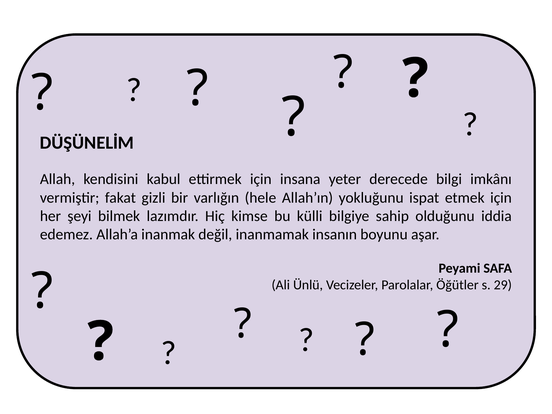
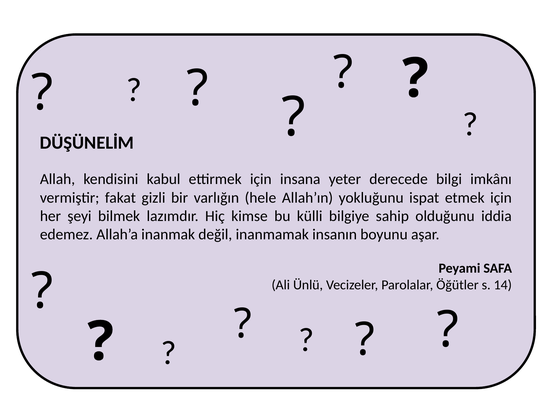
29: 29 -> 14
